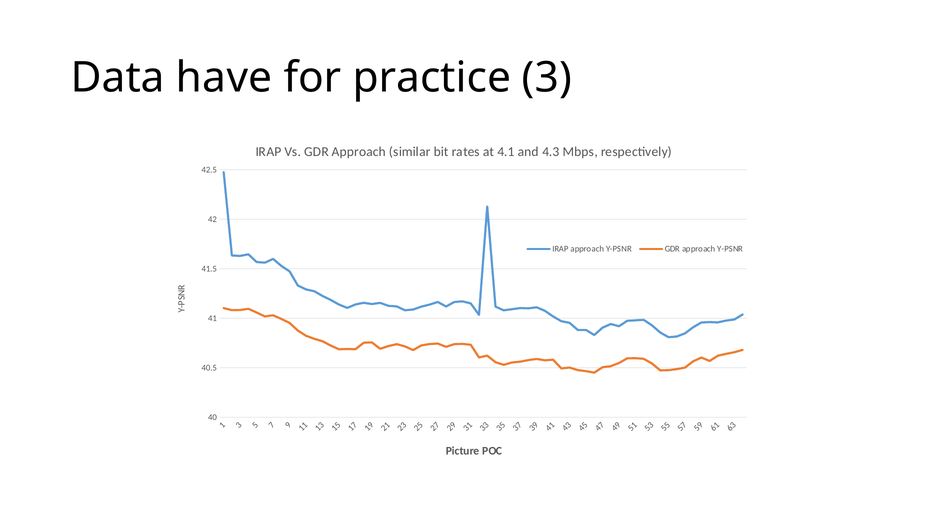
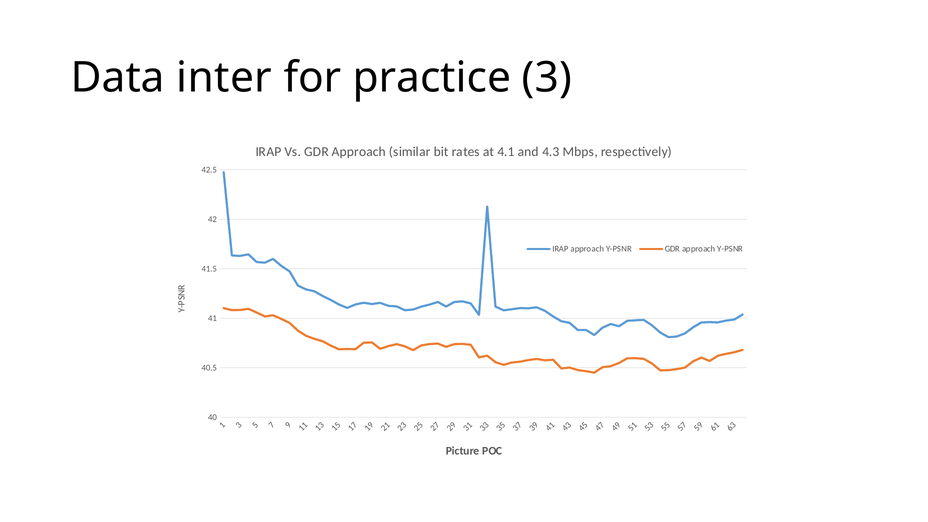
have: have -> inter
